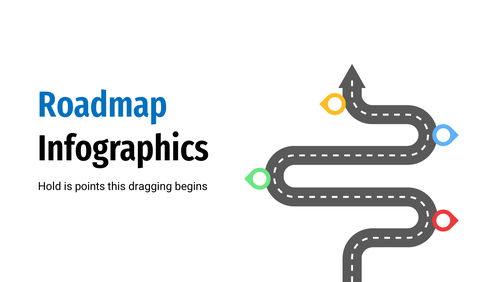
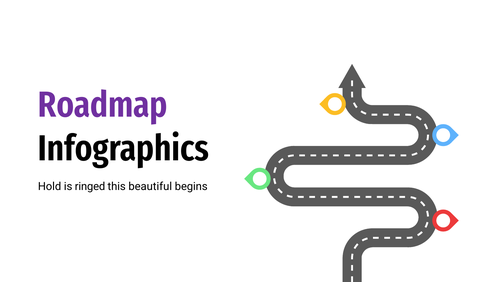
Roadmap colour: blue -> purple
points: points -> ringed
dragging: dragging -> beautiful
